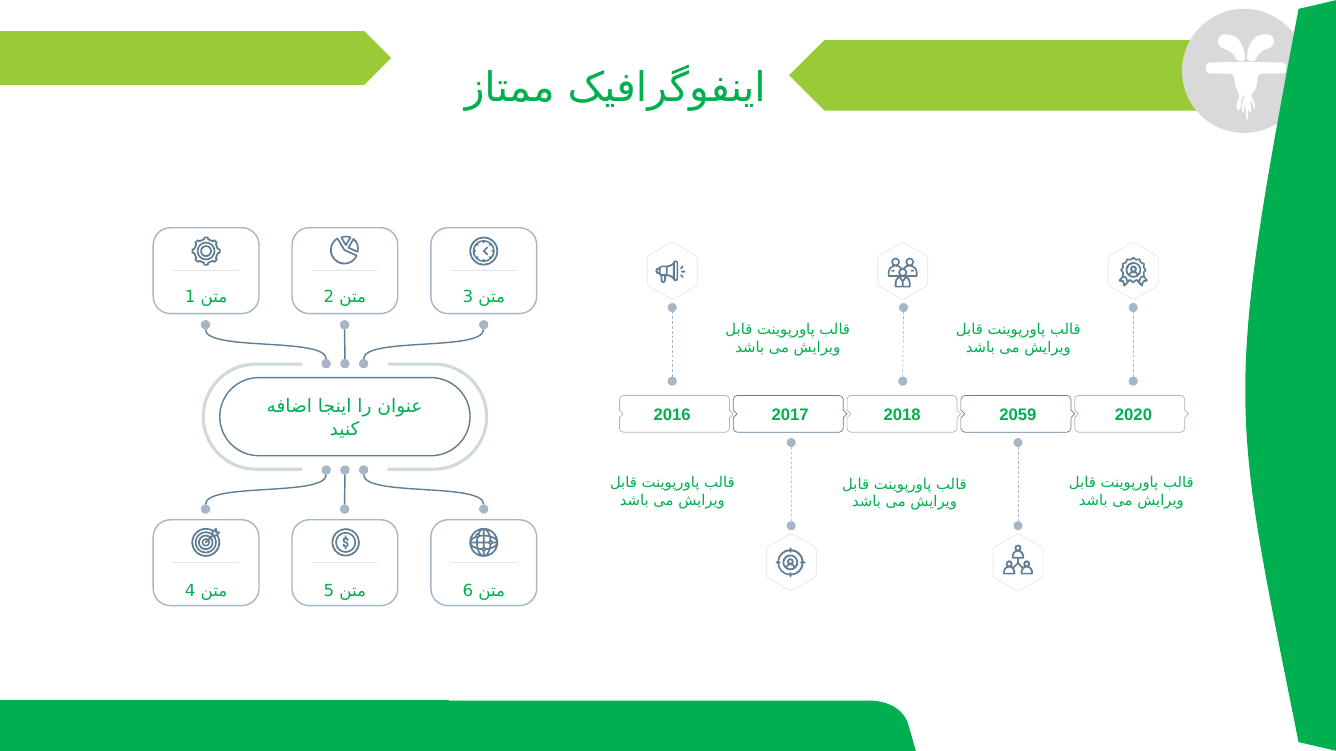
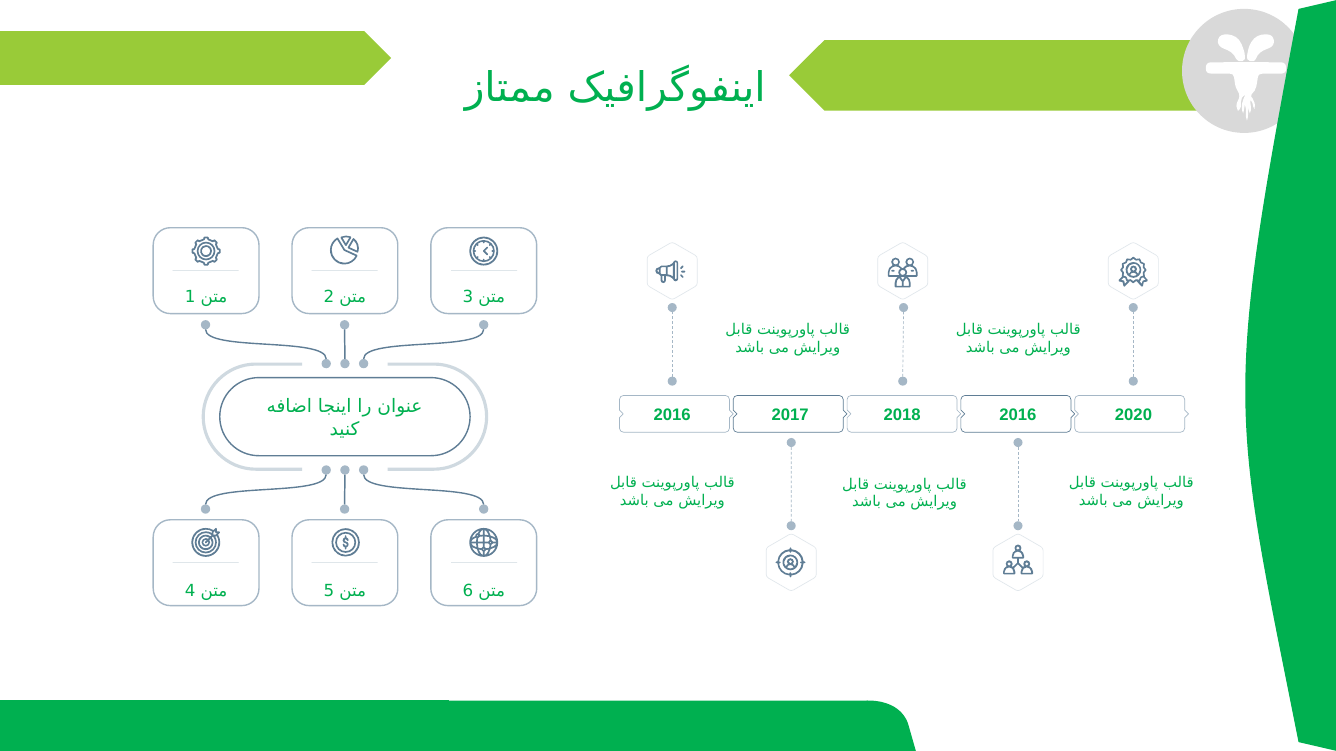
2018 2059: 2059 -> 2016
